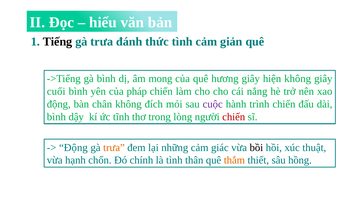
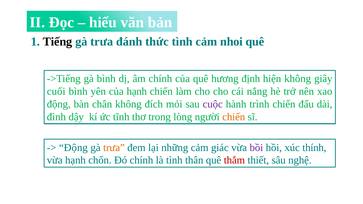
giản: giản -> nhoi
âm mong: mong -> chính
hương giây: giây -> định
của pháp: pháp -> hạnh
bình at (56, 117): bình -> đình
chiến at (234, 117) colour: red -> orange
bồi colour: black -> purple
thuật: thuật -> thính
thắm colour: orange -> red
hồng: hồng -> nghệ
